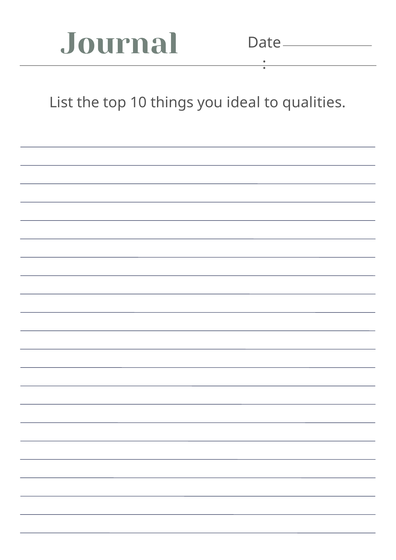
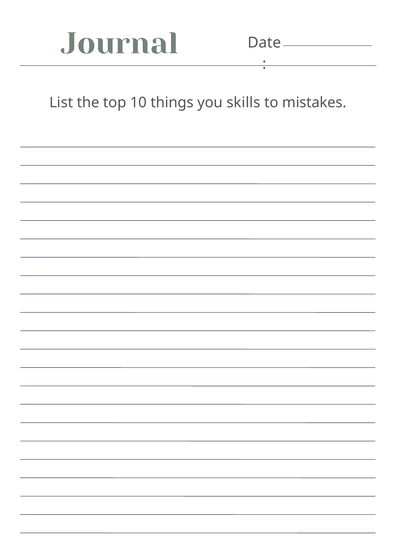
ideal: ideal -> skills
qualities: qualities -> mistakes
